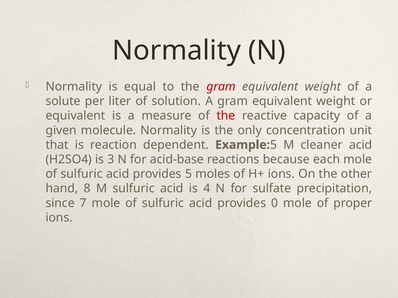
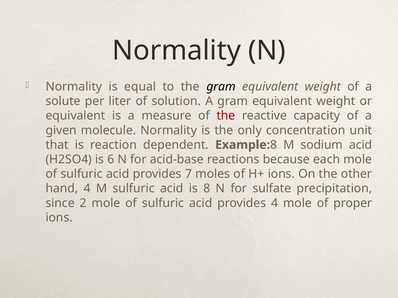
gram at (221, 87) colour: red -> black
Example 5: 5 -> 8
cleaner: cleaner -> sodium
3: 3 -> 6
provides 5: 5 -> 7
hand 8: 8 -> 4
is 4: 4 -> 8
7: 7 -> 2
provides 0: 0 -> 4
